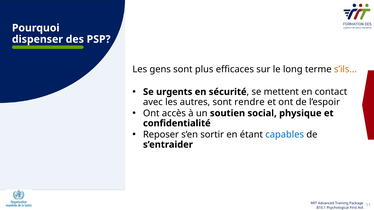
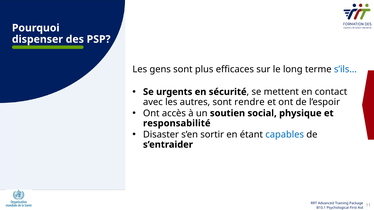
s’ils… colour: orange -> blue
confidentialité: confidentialité -> responsabilité
Reposer: Reposer -> Disaster
